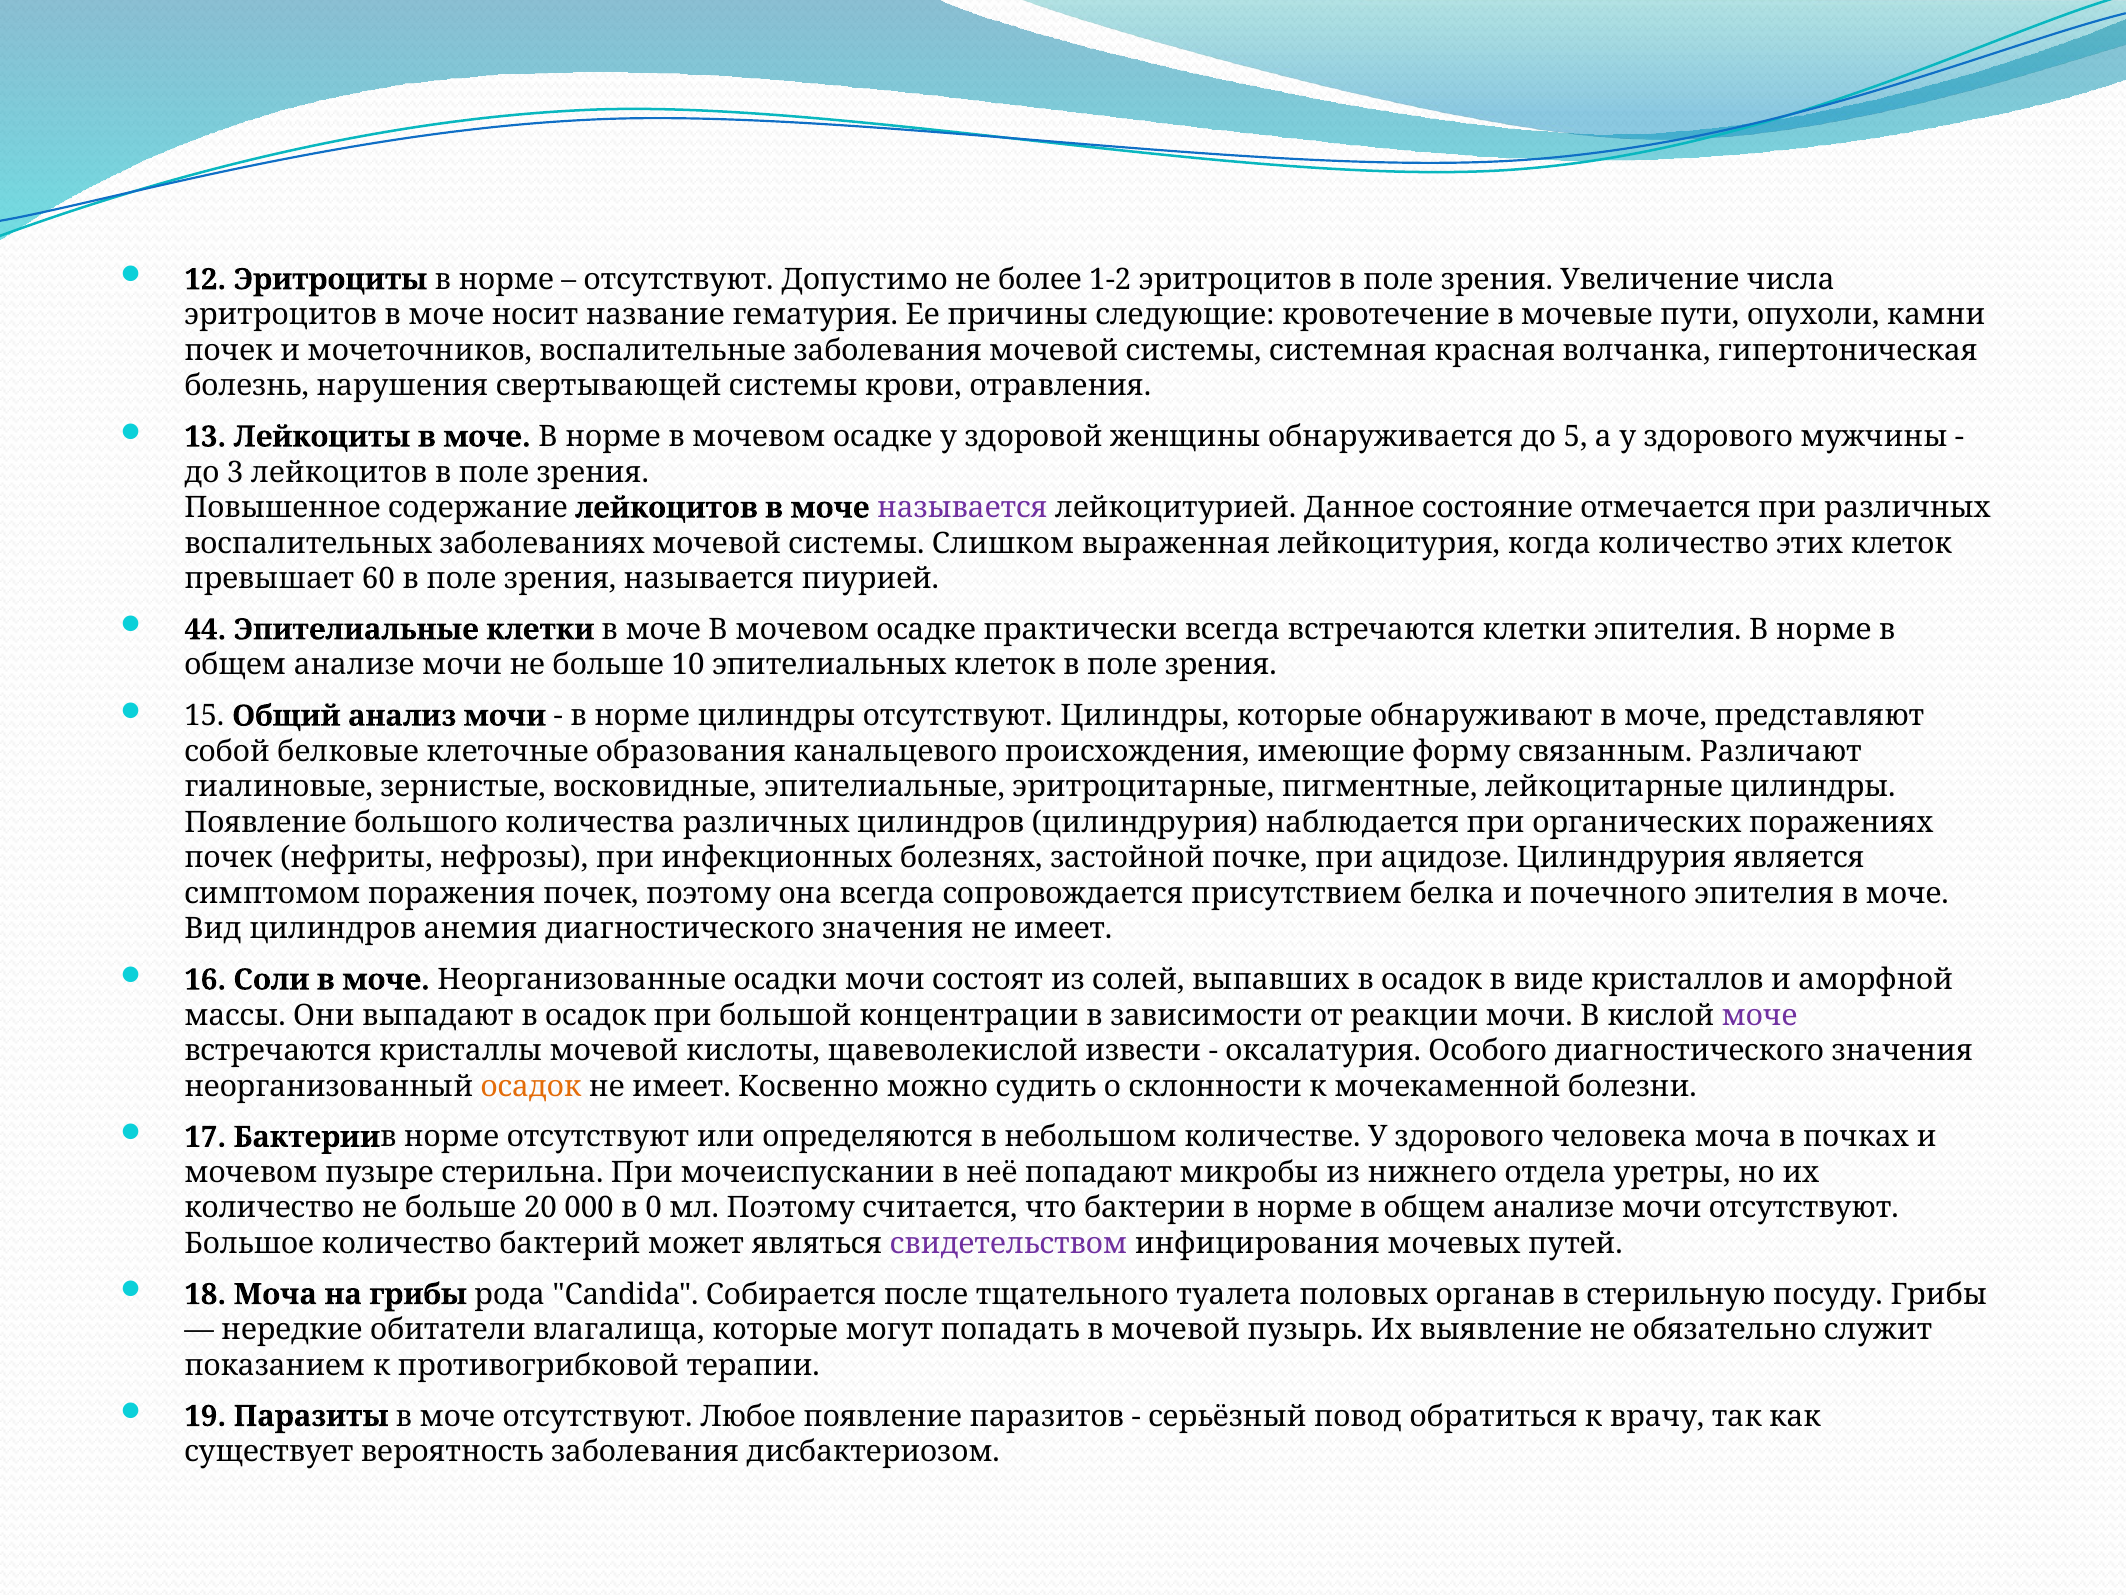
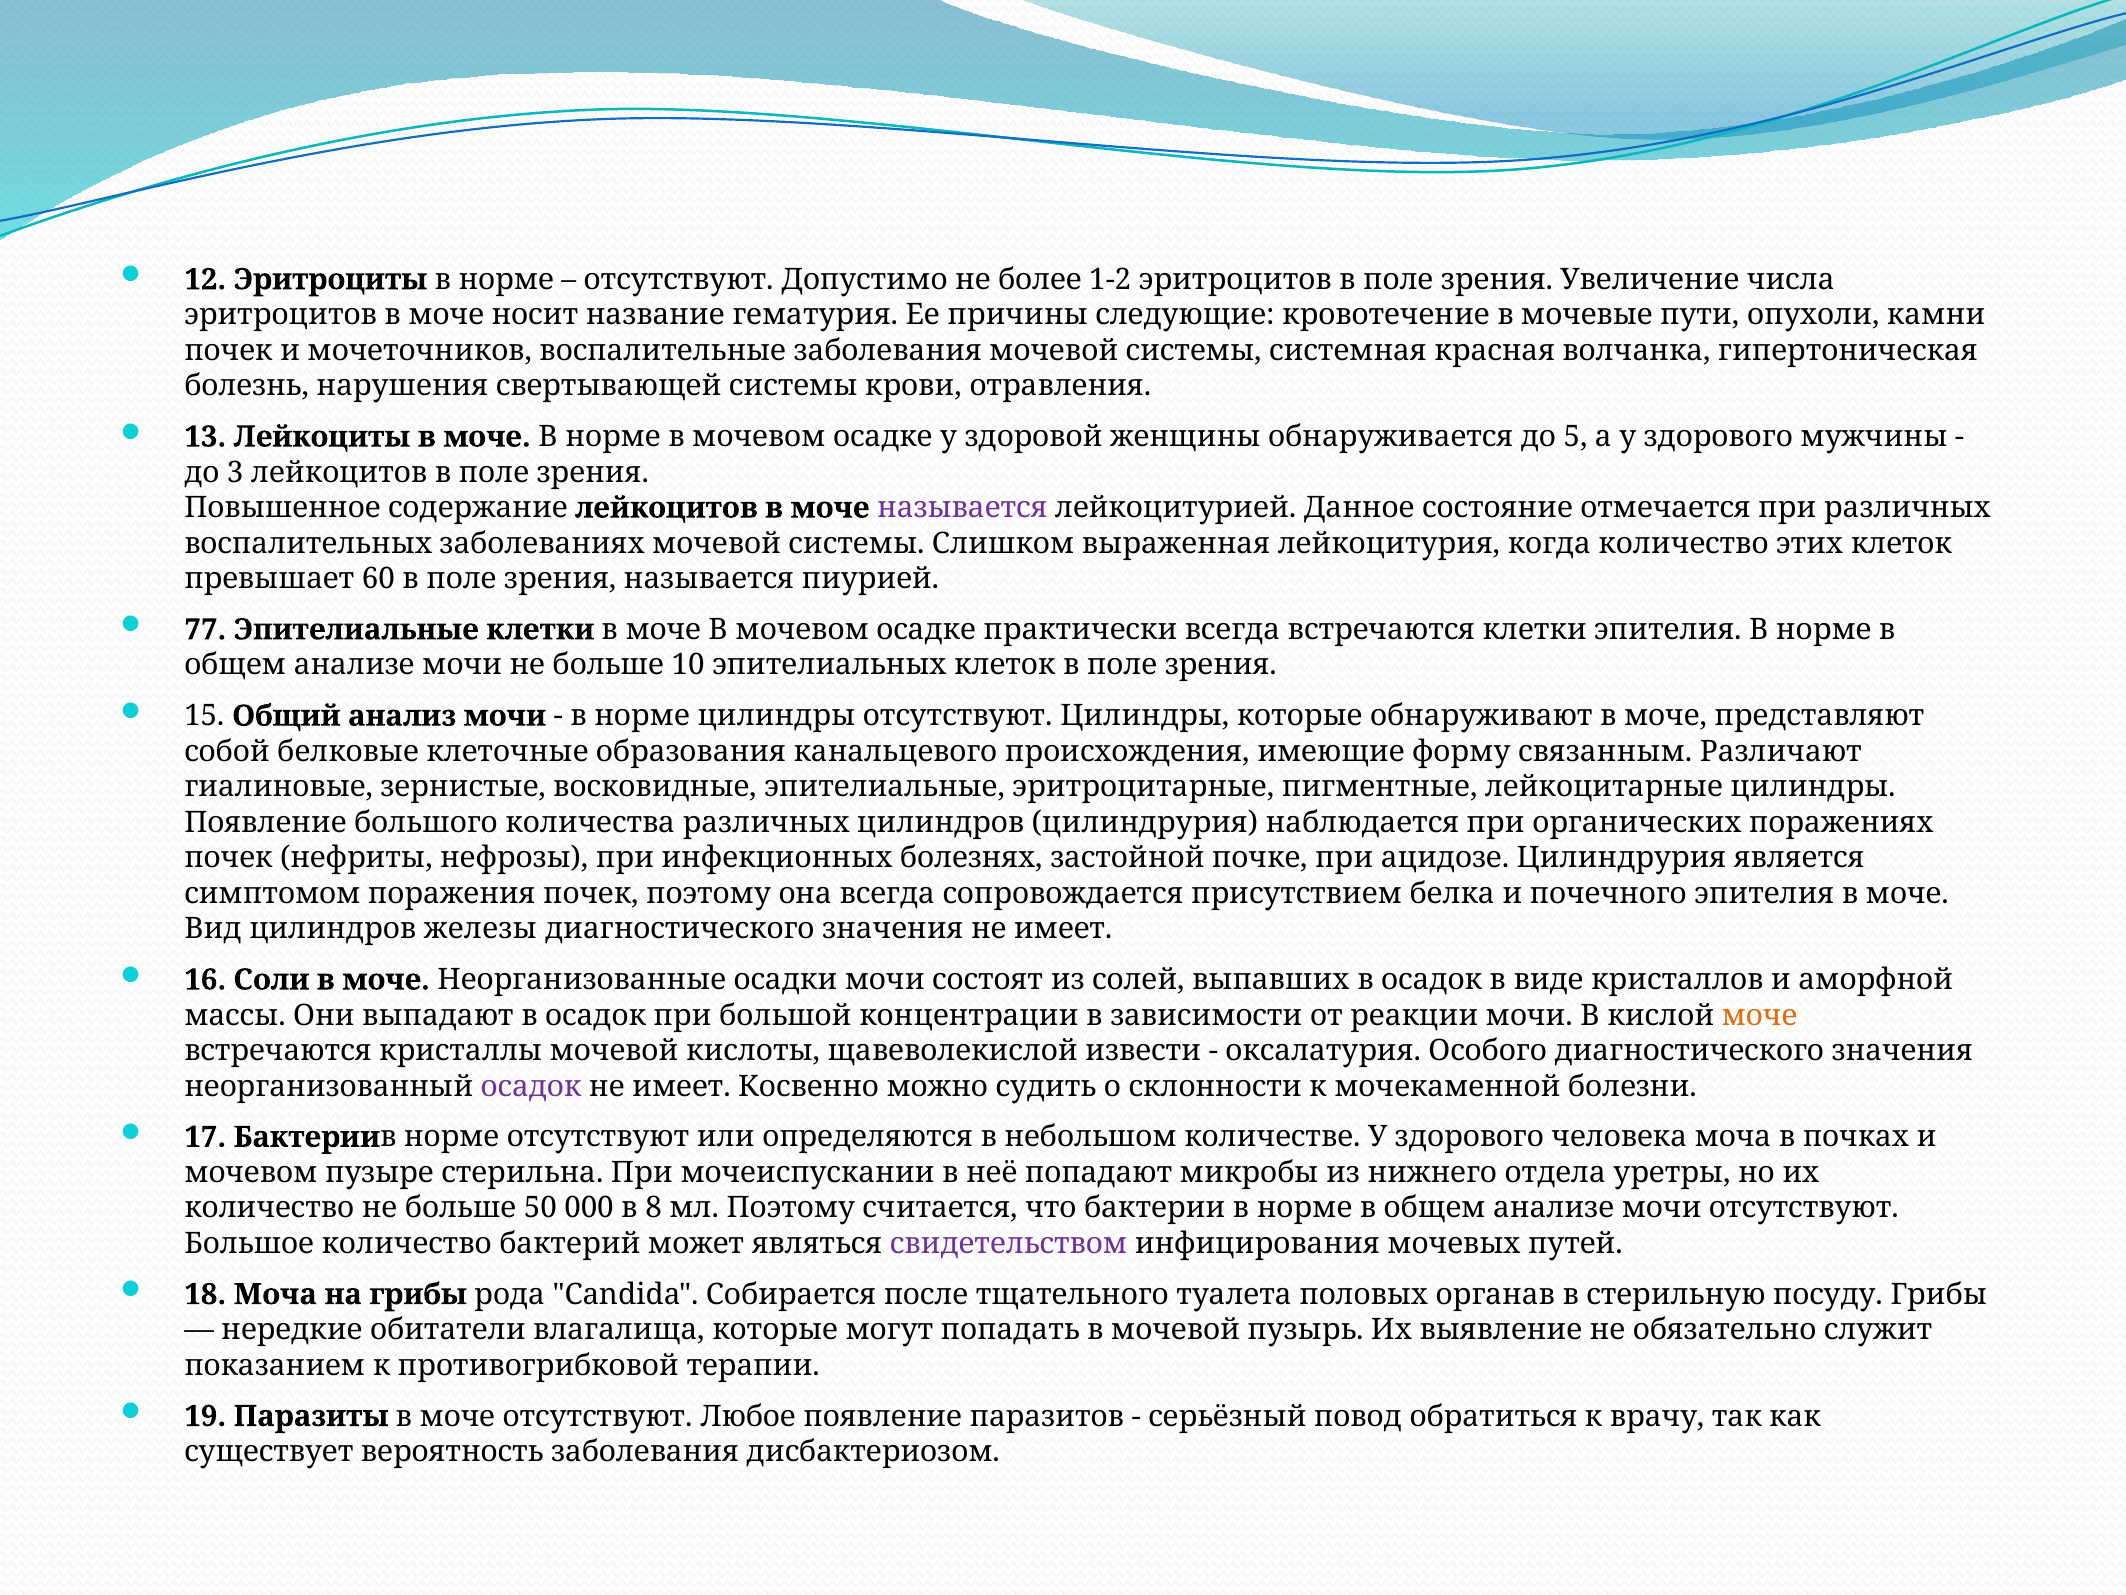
44: 44 -> 77
анемия: анемия -> железы
моче at (1759, 1015) colour: purple -> orange
осадок at (531, 1086) colour: orange -> purple
20: 20 -> 50
0: 0 -> 8
